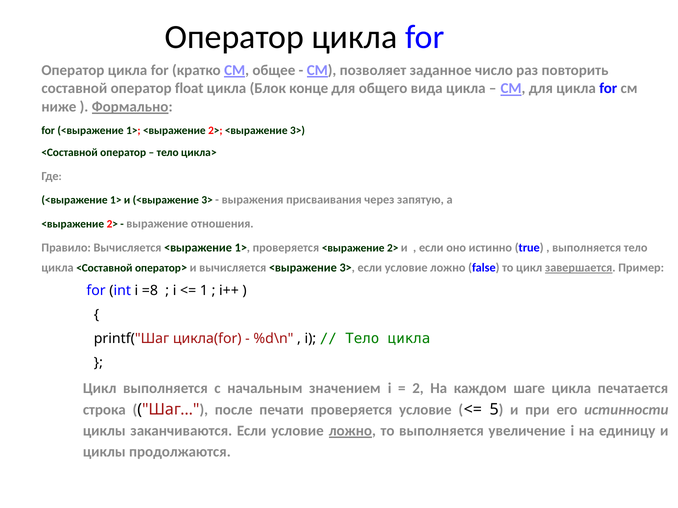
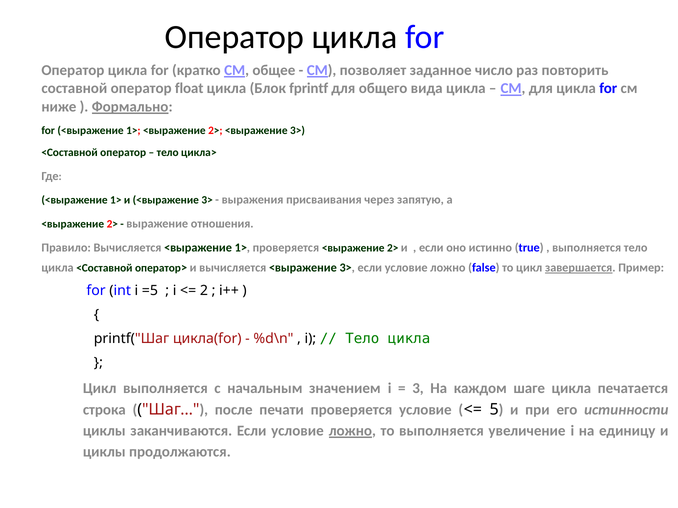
конце: конце -> fprintf
=8: =8 -> =5
1: 1 -> 2
2: 2 -> 3
